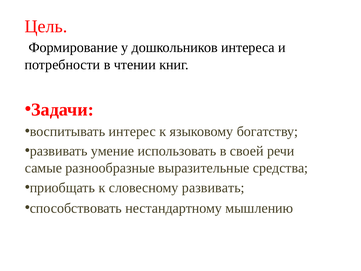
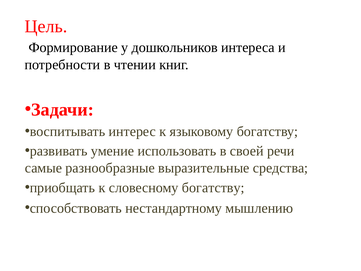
словесному развивать: развивать -> богатству
